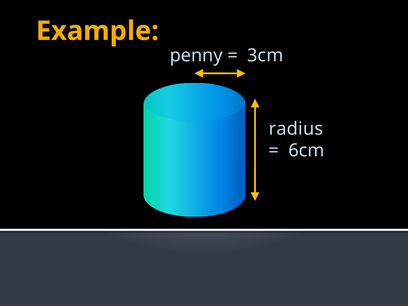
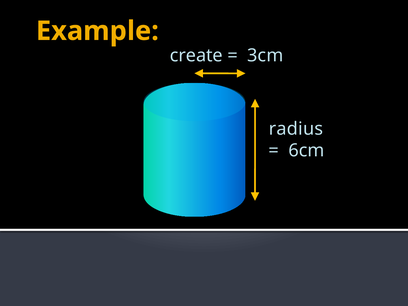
penny: penny -> create
